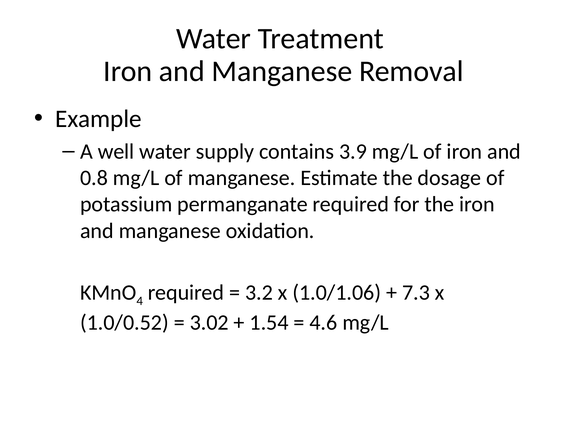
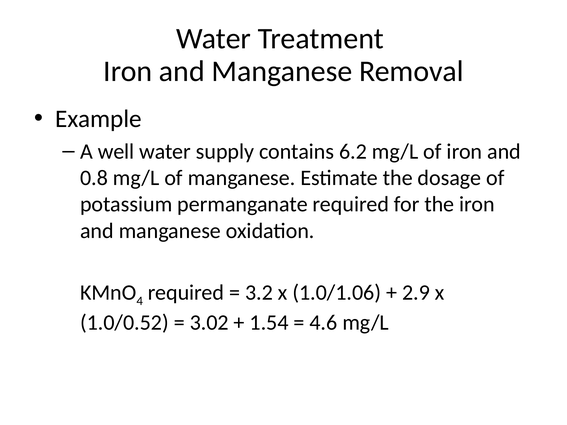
3.9: 3.9 -> 6.2
7.3: 7.3 -> 2.9
